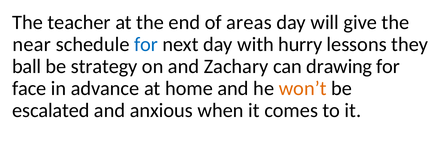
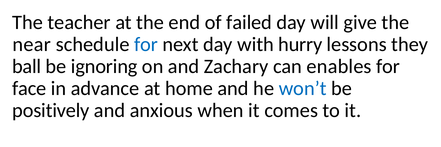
areas: areas -> failed
strategy: strategy -> ignoring
drawing: drawing -> enables
won’t colour: orange -> blue
escalated: escalated -> positively
